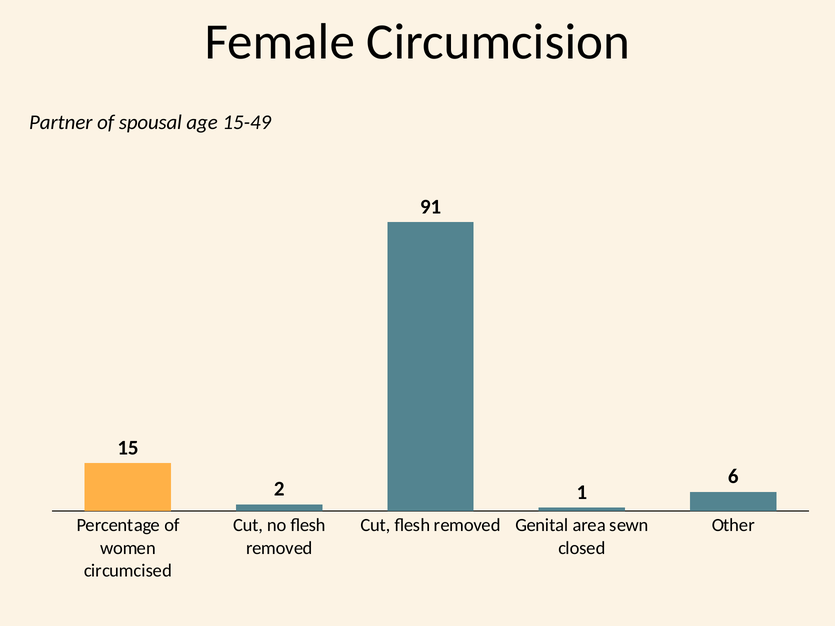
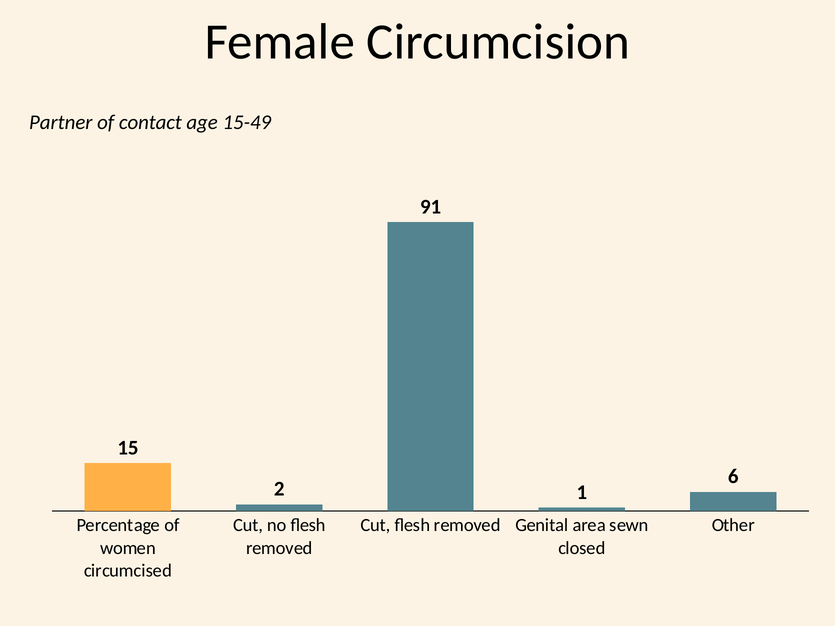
spousal: spousal -> contact
